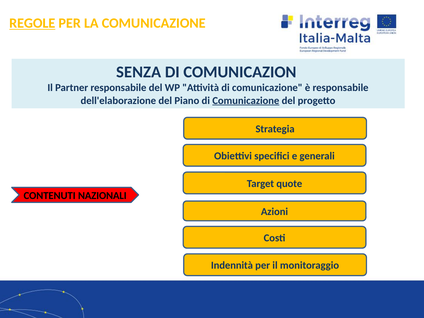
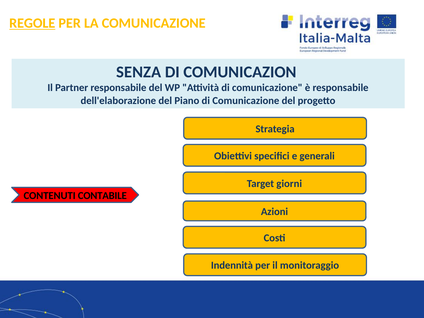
Comunicazione at (246, 101) underline: present -> none
quote: quote -> giorni
NAZIONALI: NAZIONALI -> CONTABILE
